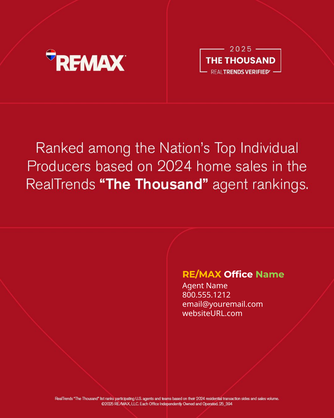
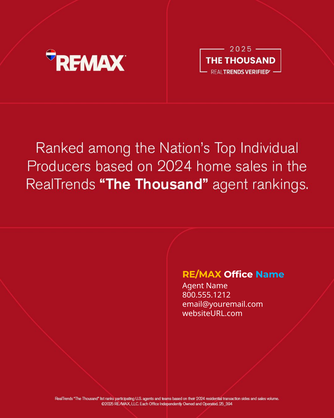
Name at (270, 274) colour: light green -> light blue
